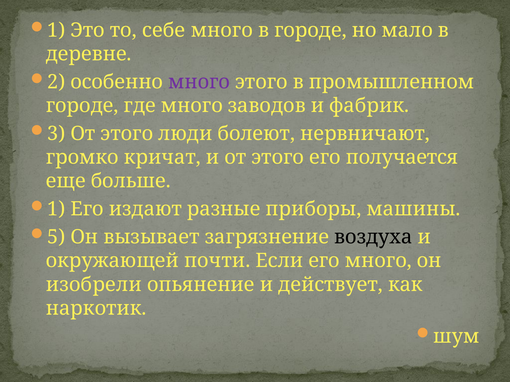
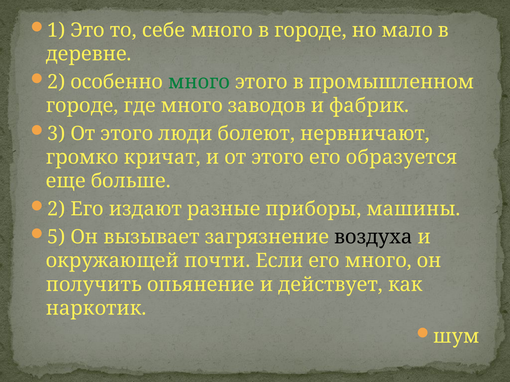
много at (199, 82) colour: purple -> green
получается: получается -> образуется
1 at (56, 209): 1 -> 2
изобрели: изобрели -> получить
